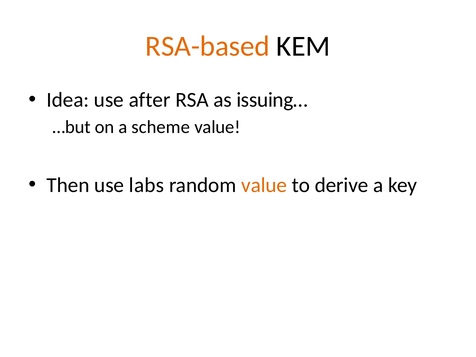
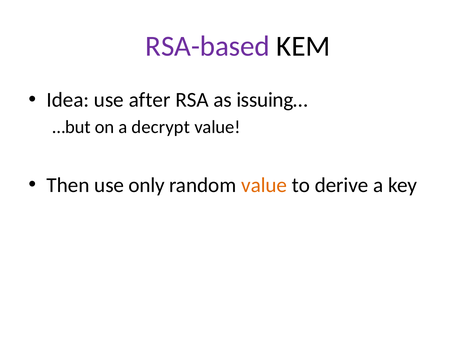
RSA-based colour: orange -> purple
scheme: scheme -> decrypt
labs: labs -> only
